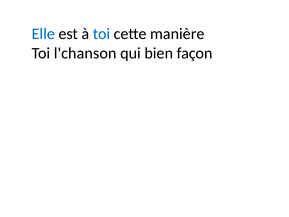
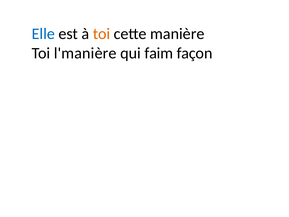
toi at (102, 34) colour: blue -> orange
l'chanson: l'chanson -> l'manière
bien: bien -> faim
